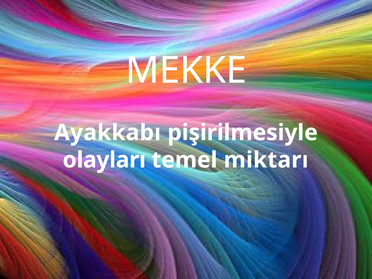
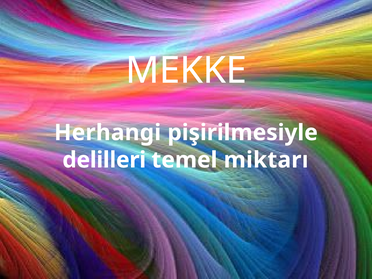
Ayakkabı: Ayakkabı -> Herhangi
olayları: olayları -> delilleri
